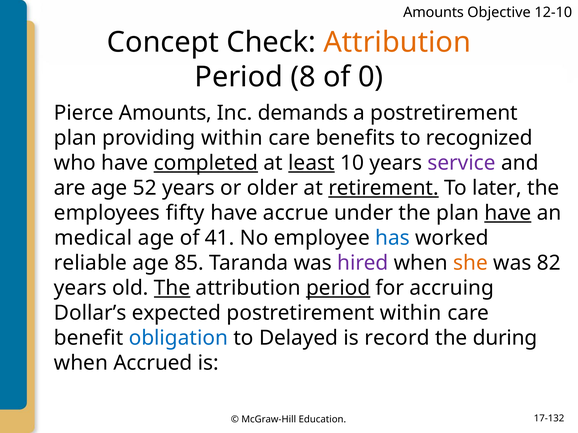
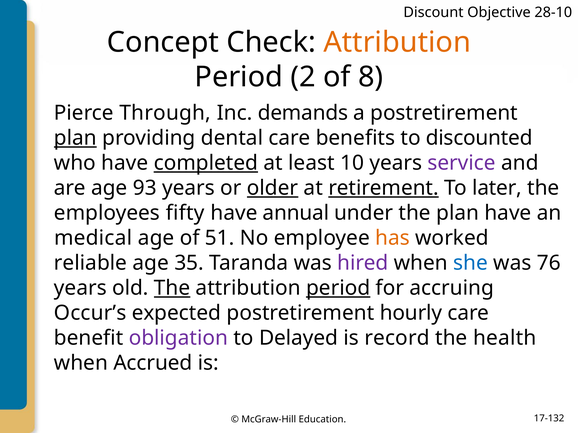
Amounts at (434, 12): Amounts -> Discount
12-10: 12-10 -> 28-10
8: 8 -> 2
0: 0 -> 8
Pierce Amounts: Amounts -> Through
plan at (75, 138) underline: none -> present
providing within: within -> dental
recognized: recognized -> discounted
least underline: present -> none
52: 52 -> 93
older underline: none -> present
accrue: accrue -> annual
have at (508, 213) underline: present -> none
41: 41 -> 51
has colour: blue -> orange
85: 85 -> 35
she colour: orange -> blue
82: 82 -> 76
Dollar’s: Dollar’s -> Occur’s
postretirement within: within -> hourly
obligation colour: blue -> purple
during: during -> health
